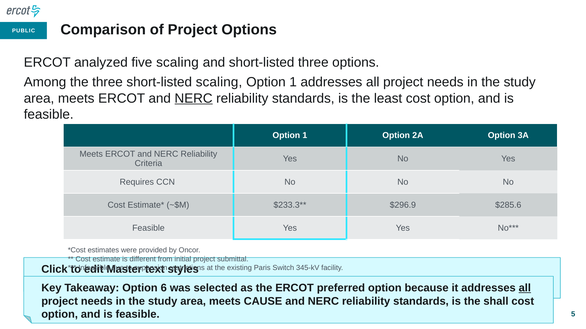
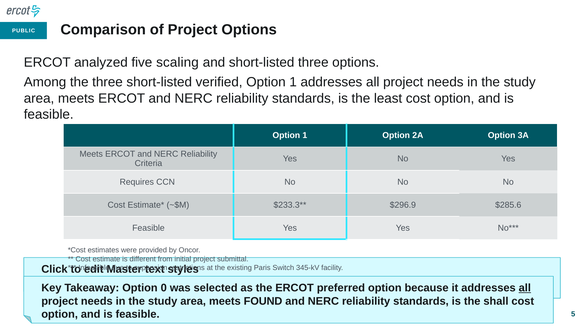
short-listed scaling: scaling -> verified
NERC at (194, 98) underline: present -> none
6: 6 -> 0
CAUSE: CAUSE -> FOUND
